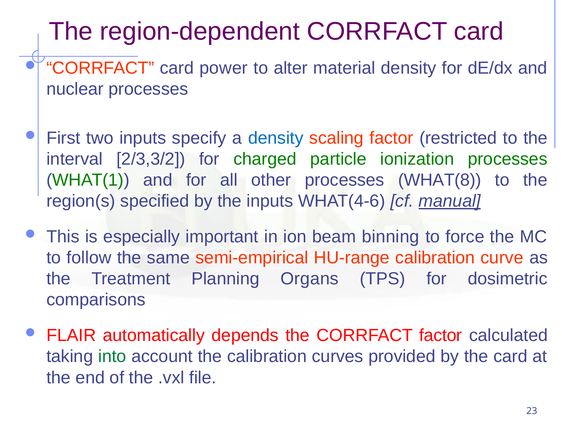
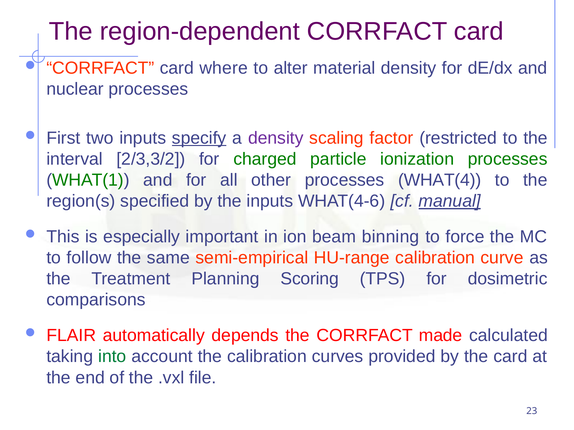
power: power -> where
specify underline: none -> present
density at (276, 138) colour: blue -> purple
WHAT(8: WHAT(8 -> WHAT(4
Organs: Organs -> Scoring
CORRFACT factor: factor -> made
